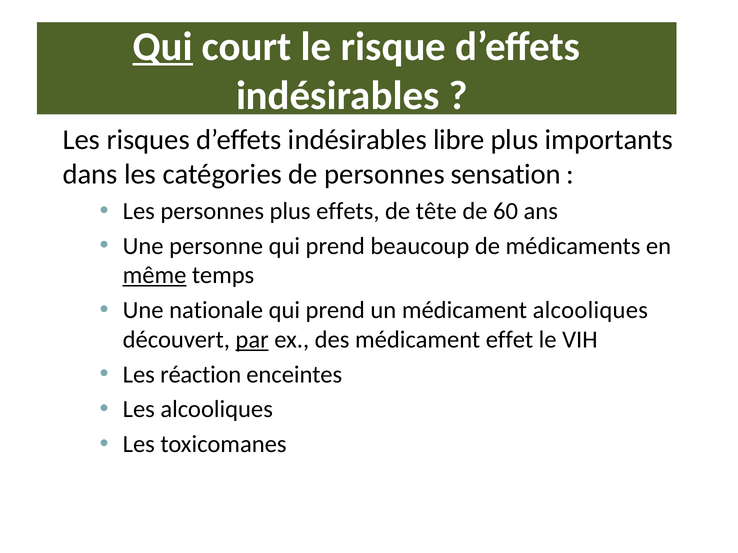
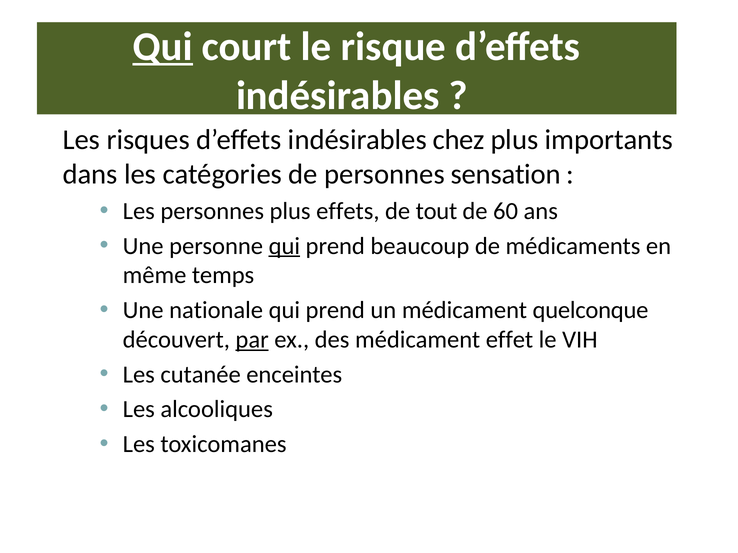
libre: libre -> chez
tête: tête -> tout
qui at (284, 246) underline: none -> present
même underline: present -> none
médicament alcooliques: alcooliques -> quelconque
réaction: réaction -> cutanée
